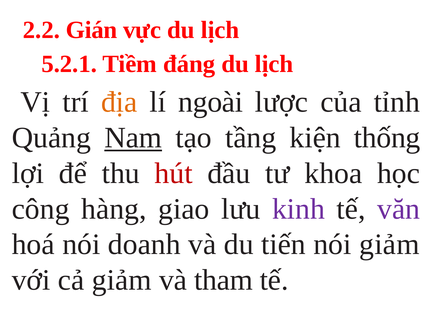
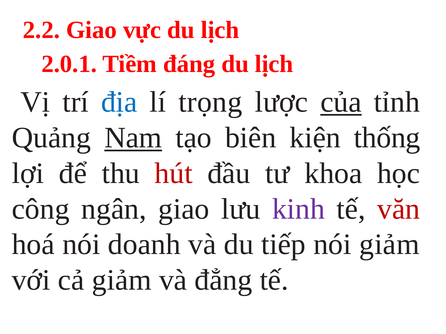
2.2 Gián: Gián -> Giao
5.2.1: 5.2.1 -> 2.0.1
địa colour: orange -> blue
ngoài: ngoài -> trọng
của underline: none -> present
tầng: tầng -> biên
hàng: hàng -> ngân
văn colour: purple -> red
tiến: tiến -> tiếp
tham: tham -> đẳng
